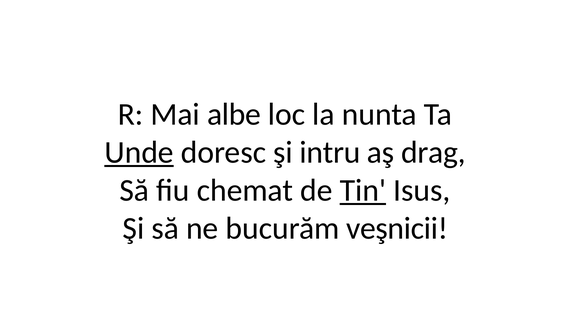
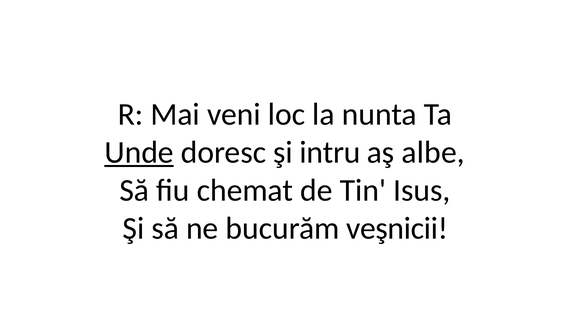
albe: albe -> veni
drag: drag -> albe
Tin underline: present -> none
